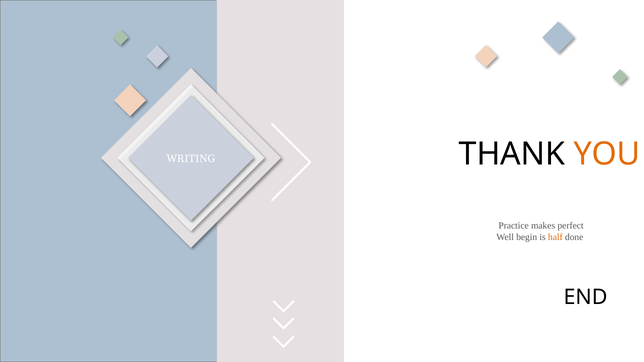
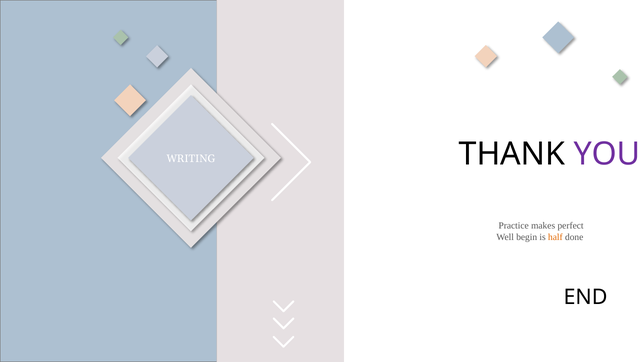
YOU colour: orange -> purple
